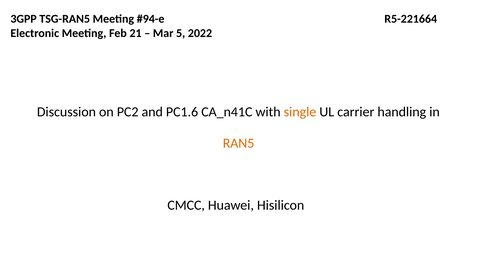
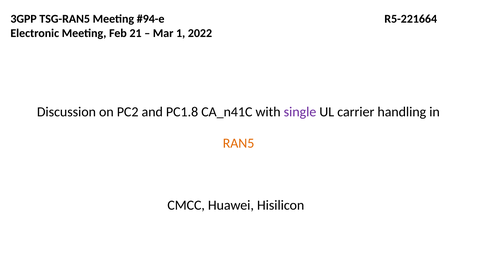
5: 5 -> 1
PC1.6: PC1.6 -> PC1.8
single colour: orange -> purple
